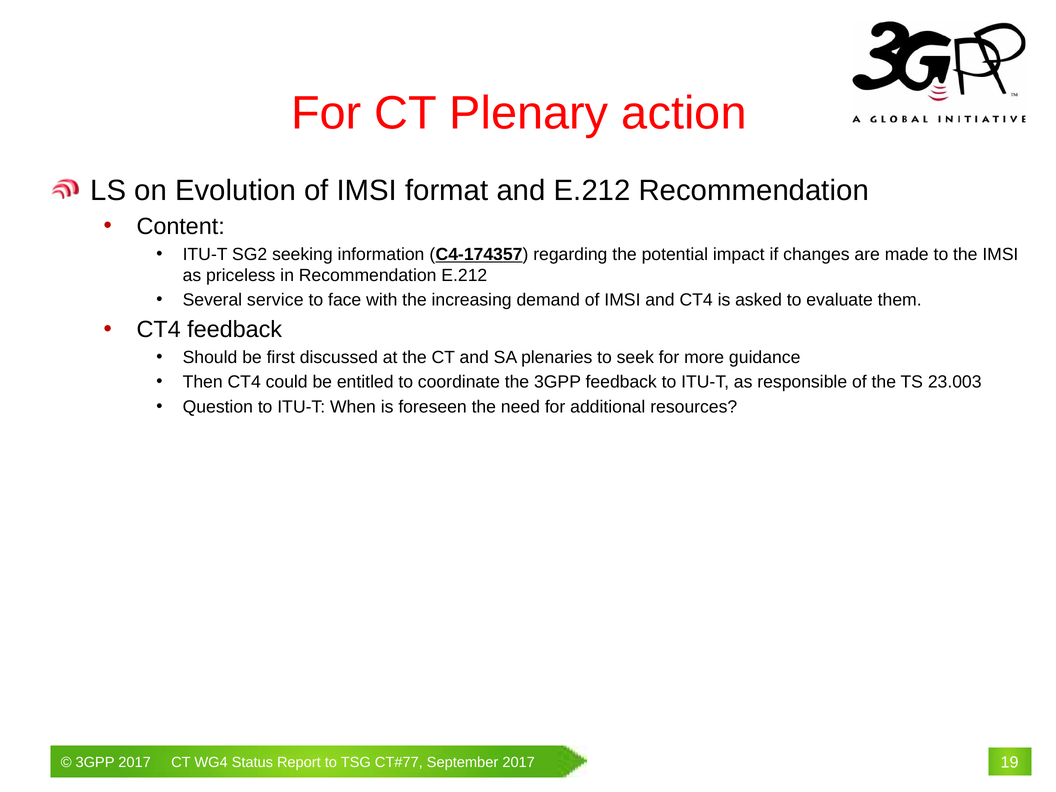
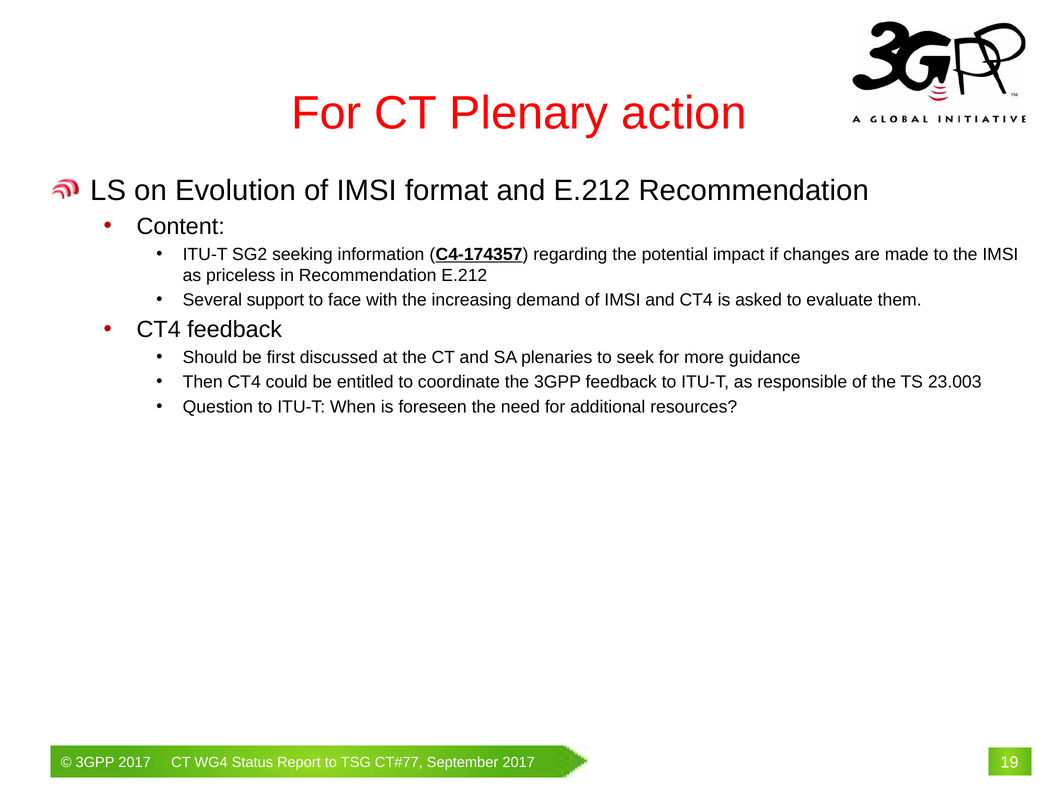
service: service -> support
